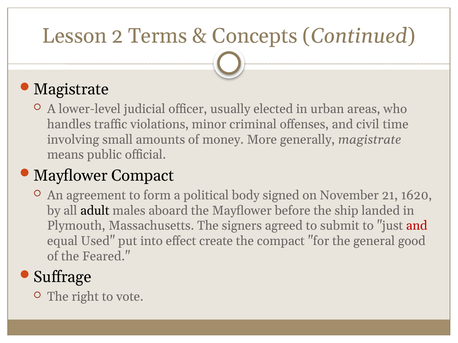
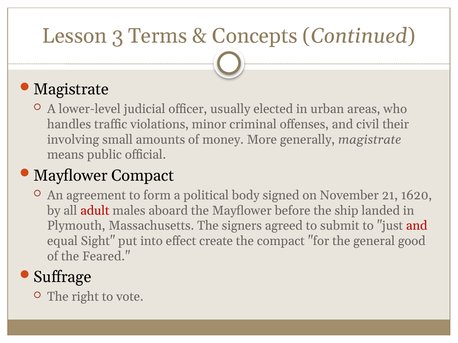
2: 2 -> 3
time: time -> their
adult colour: black -> red
Used: Used -> Sight
